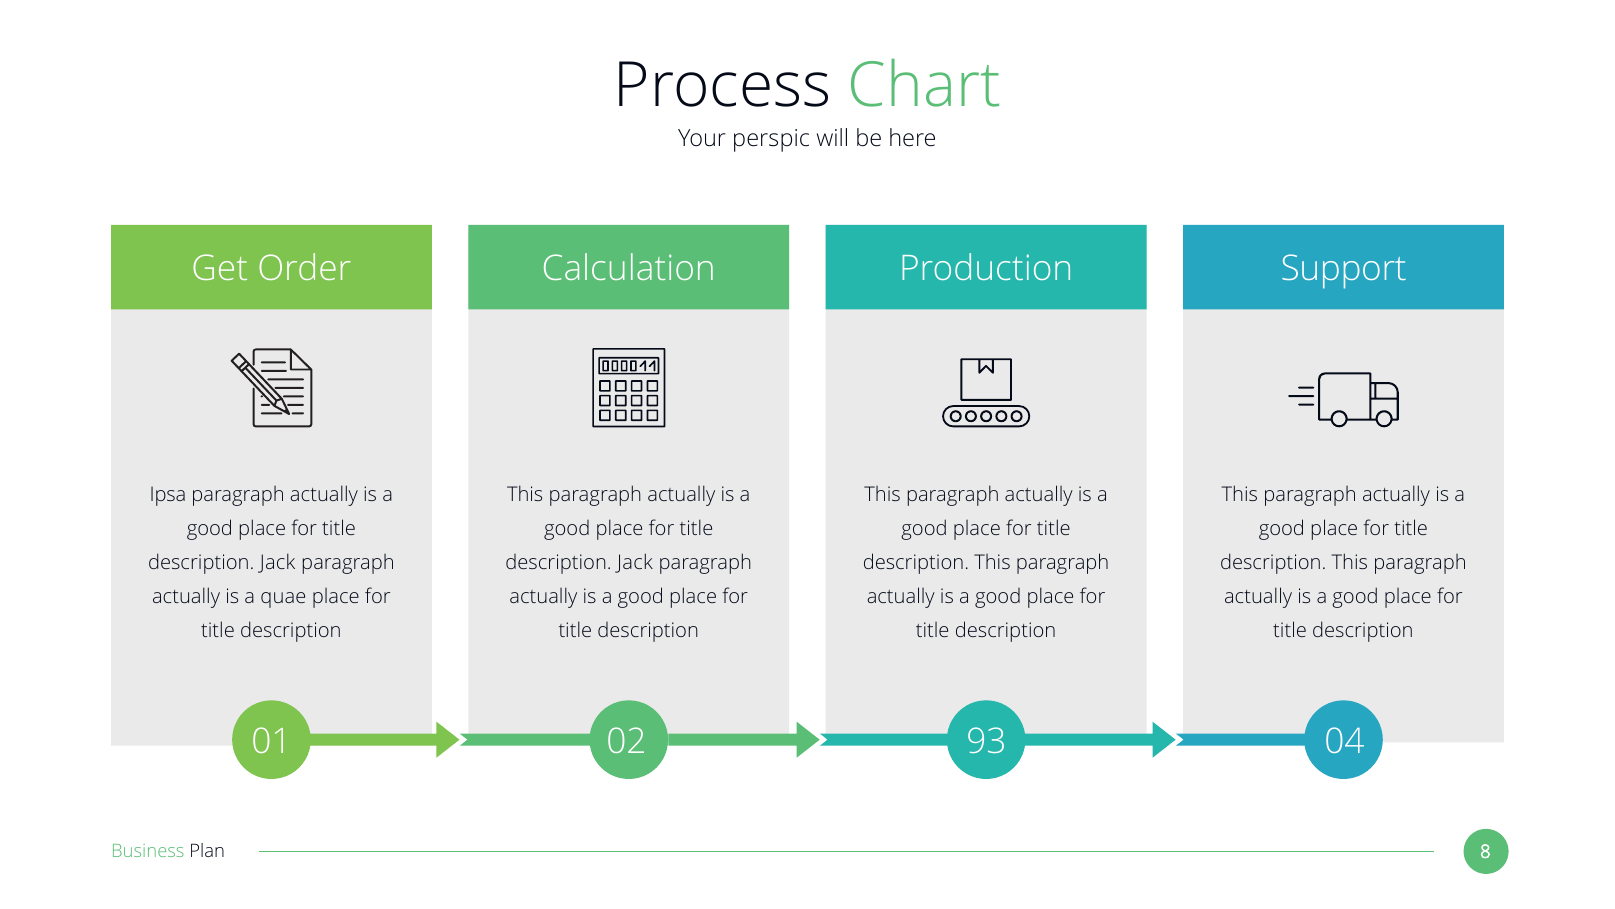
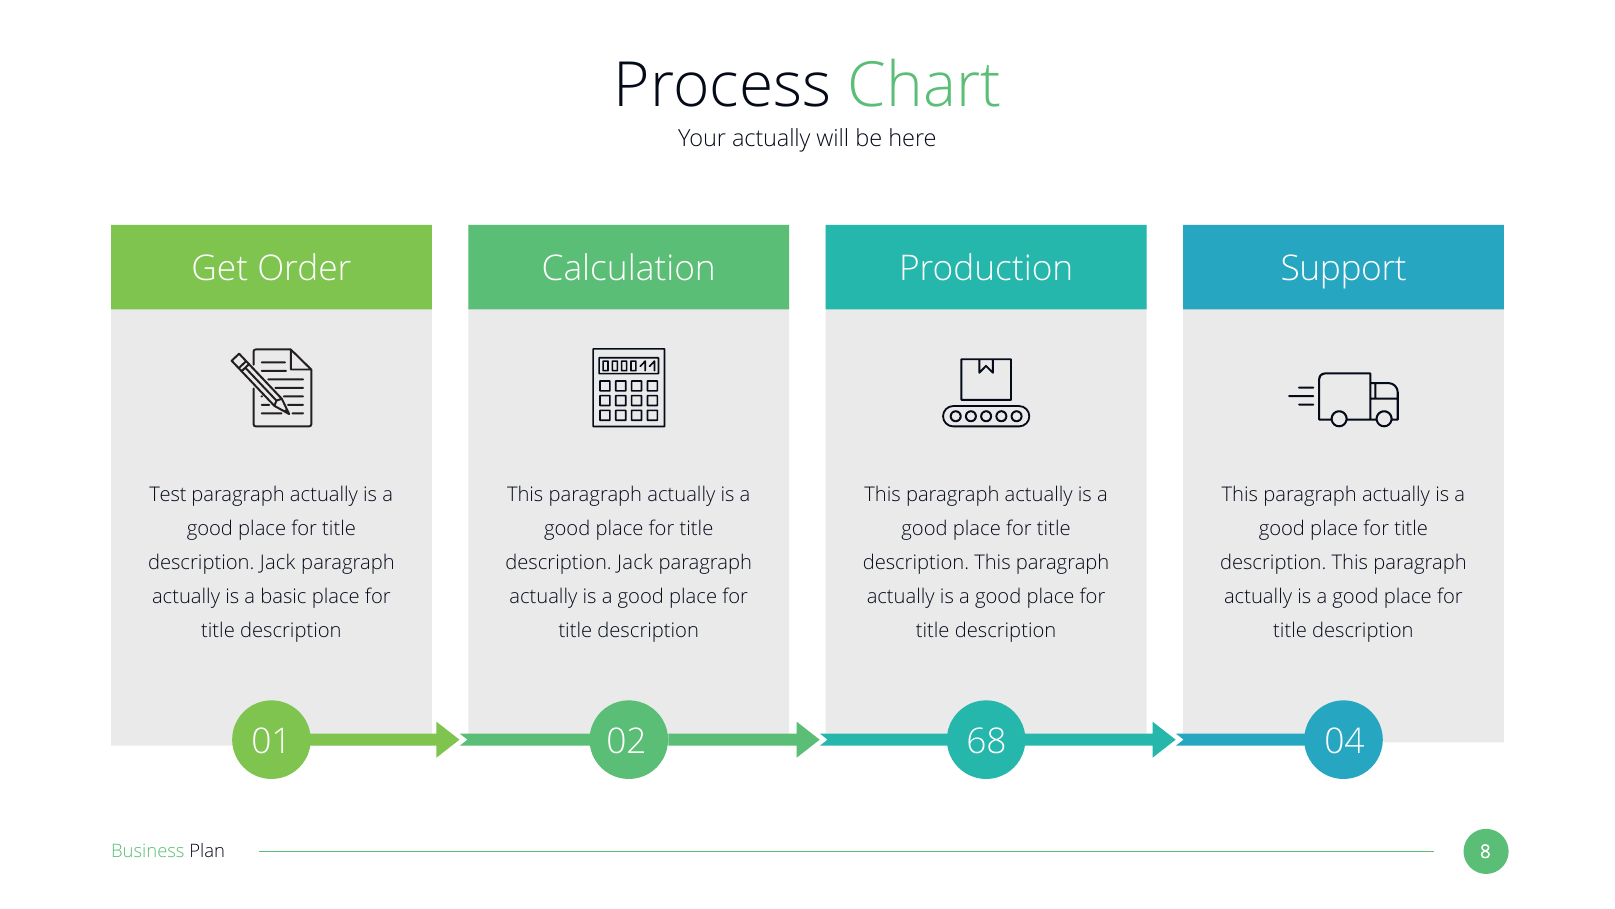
Your perspic: perspic -> actually
Ipsa: Ipsa -> Test
quae: quae -> basic
93: 93 -> 68
